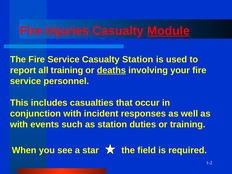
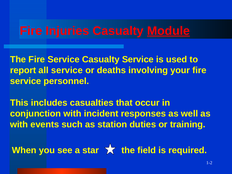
Casualty Station: Station -> Service
all training: training -> service
deaths underline: present -> none
